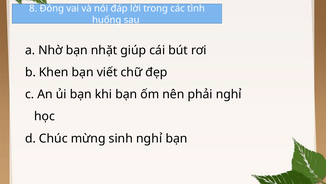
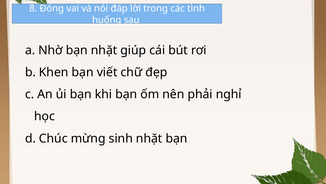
sinh nghỉ: nghỉ -> nhặt
